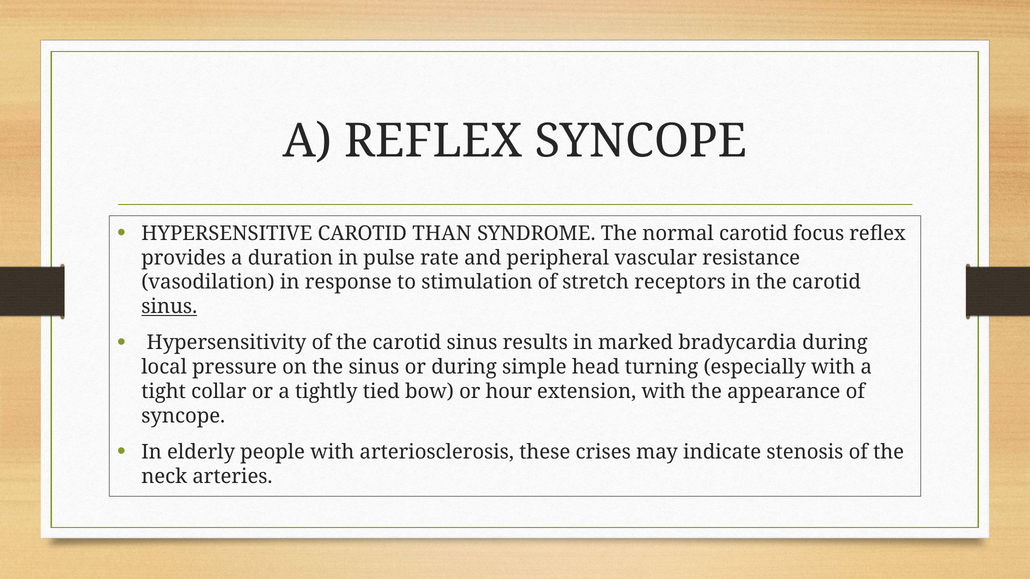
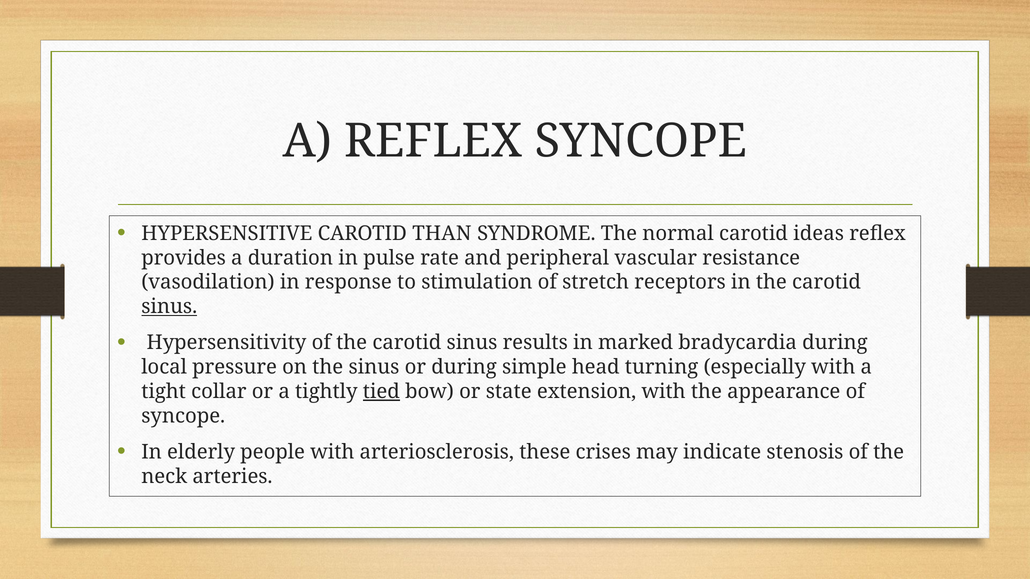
focus: focus -> ideas
tied underline: none -> present
hour: hour -> state
